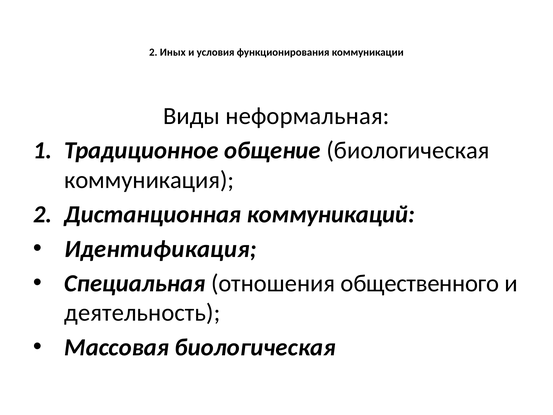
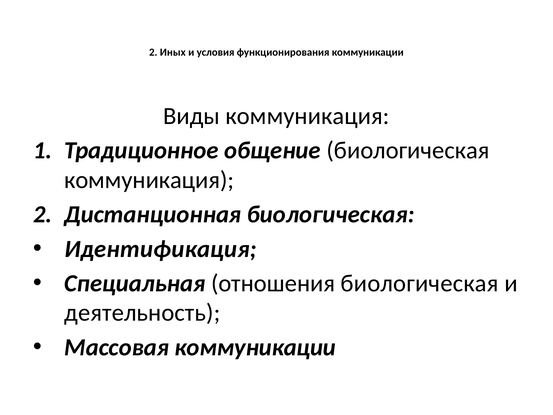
Виды неформальная: неформальная -> коммуникация
Дистанционная коммуникаций: коммуникаций -> биологическая
отношения общественного: общественного -> биологическая
Массовая биологическая: биологическая -> коммуникации
